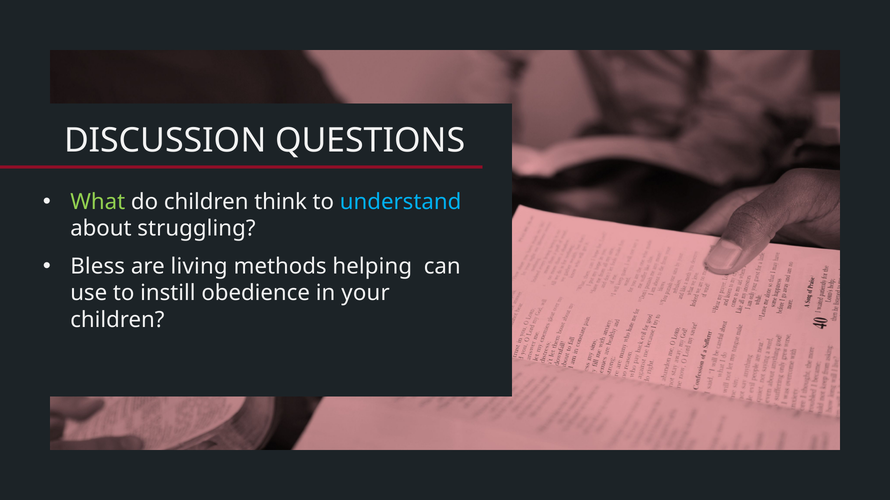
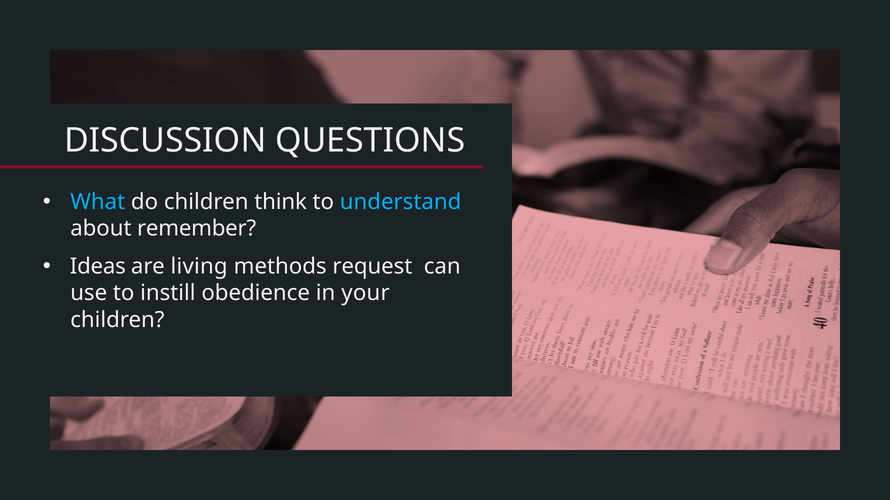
What colour: light green -> light blue
struggling: struggling -> remember
Bless: Bless -> Ideas
helping: helping -> request
